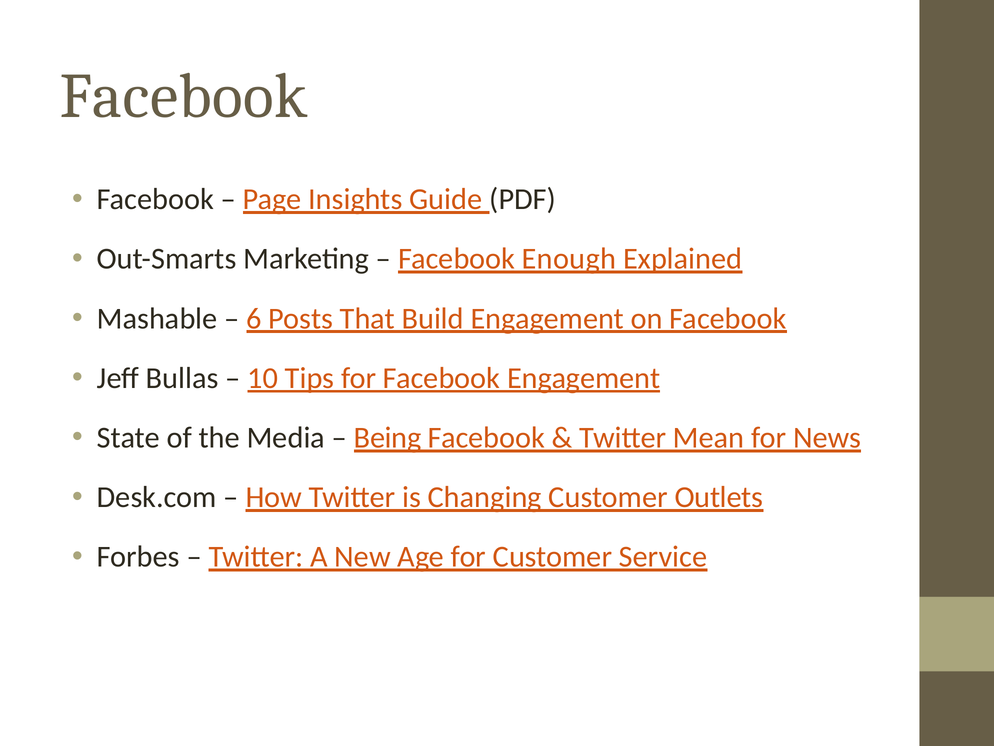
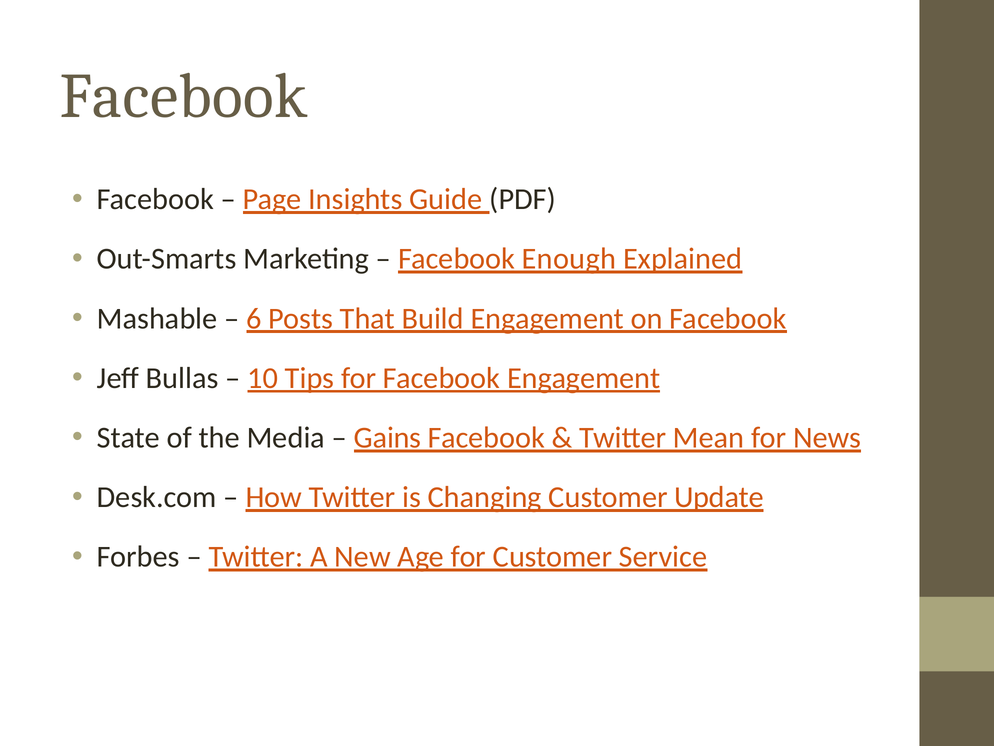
Being: Being -> Gains
Outlets: Outlets -> Update
